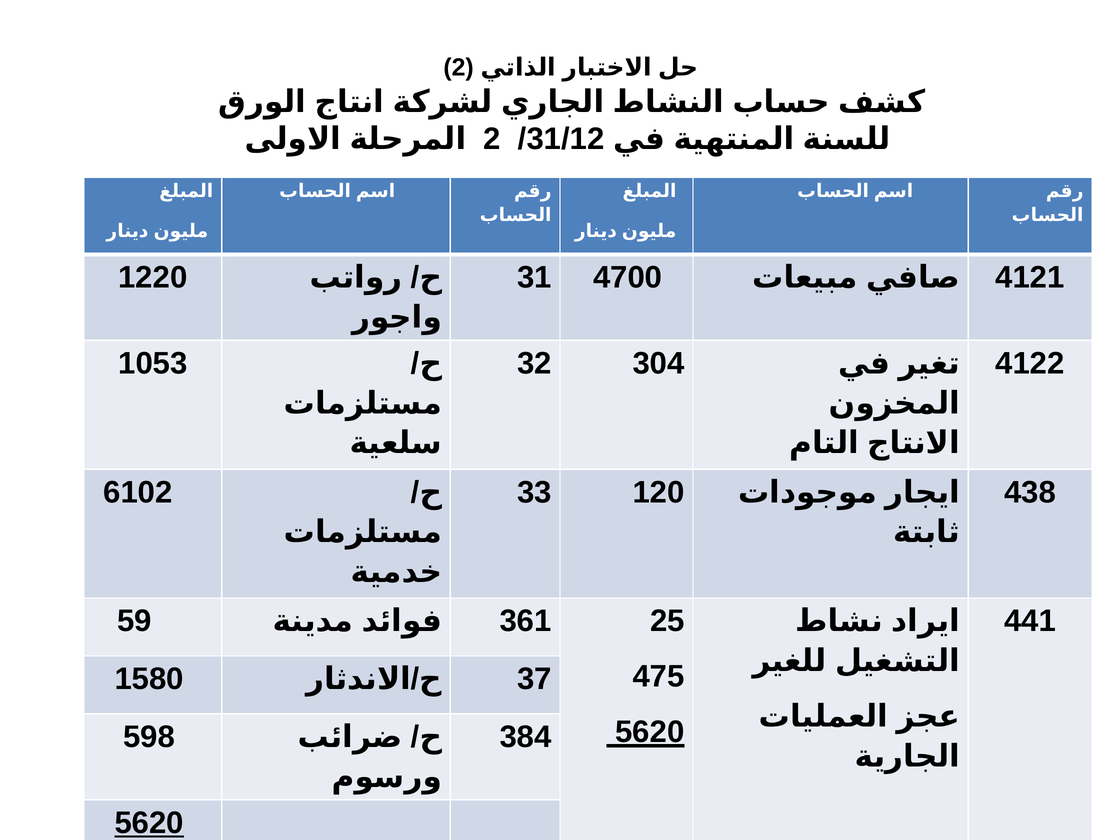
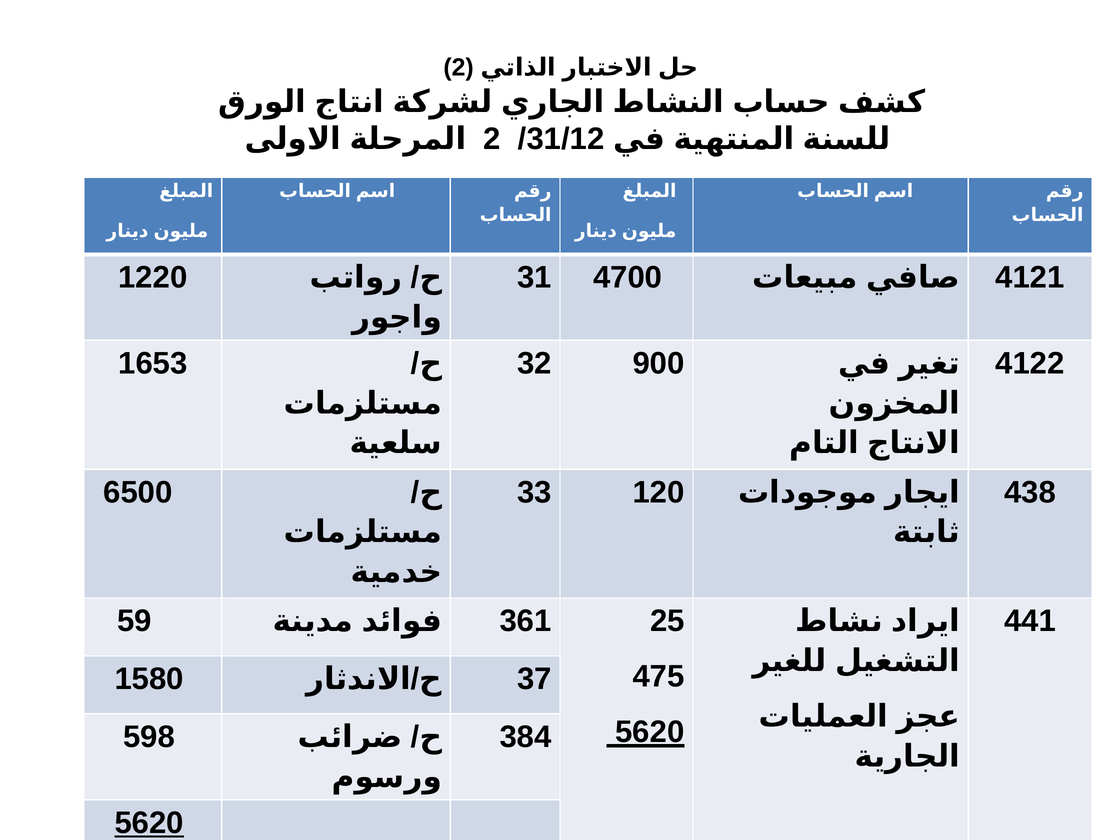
1053: 1053 -> 1653
304: 304 -> 900
6102: 6102 -> 6500
